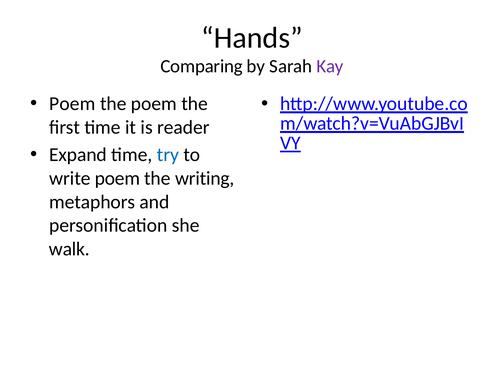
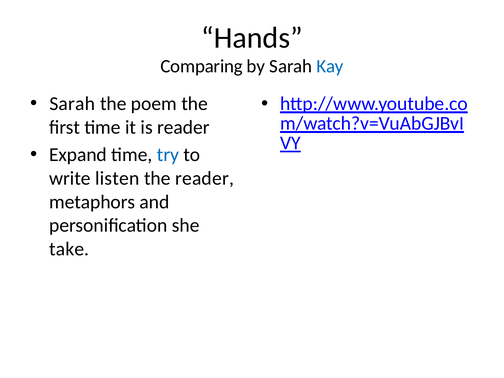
Kay colour: purple -> blue
Poem at (72, 104): Poem -> Sarah
write poem: poem -> listen
the writing: writing -> reader
walk: walk -> take
